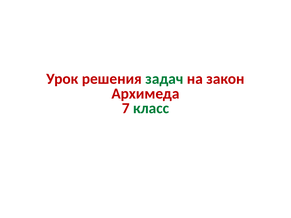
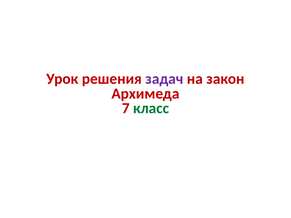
задач colour: green -> purple
